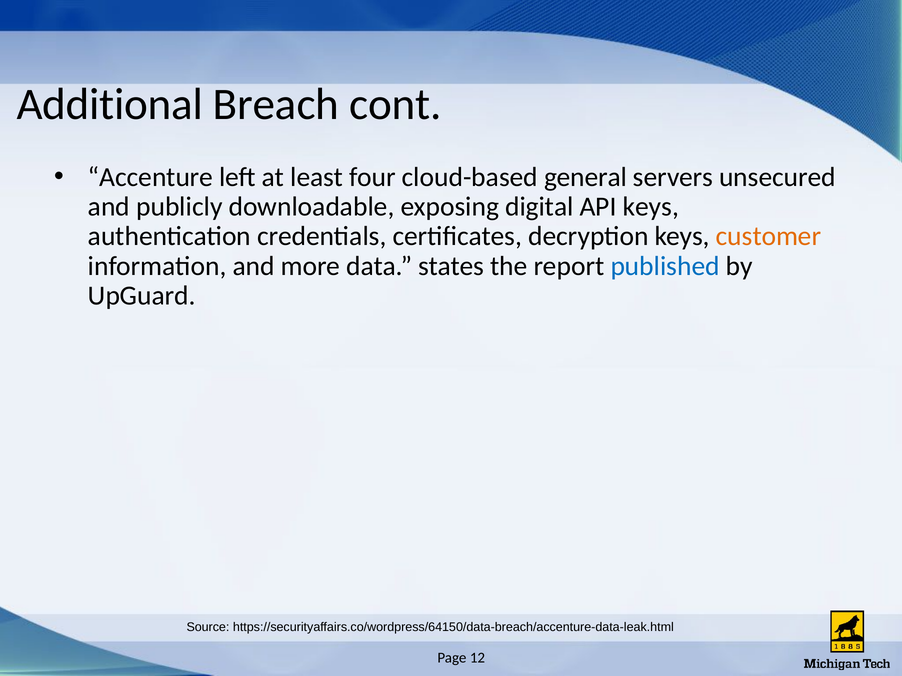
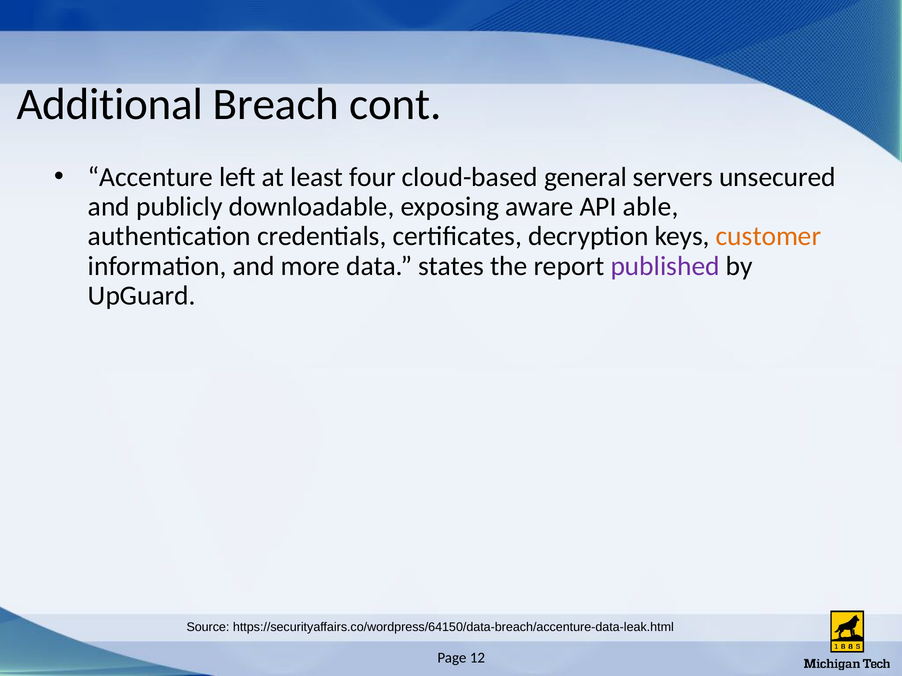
digital: digital -> aware
API keys: keys -> able
published colour: blue -> purple
